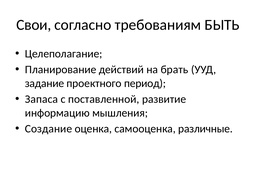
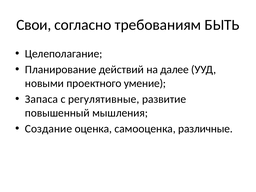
брать: брать -> далее
задание: задание -> новыми
период: период -> умение
поставленной: поставленной -> регулятивные
информацию: информацию -> повышенный
